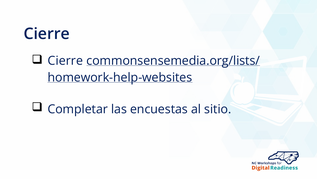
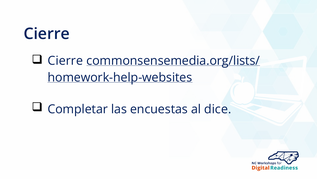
sitio: sitio -> dice
